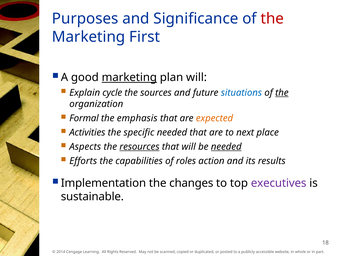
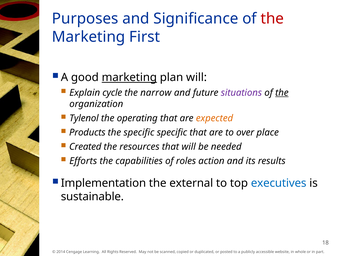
sources: sources -> narrow
situations colour: blue -> purple
Formal: Formal -> Tylenol
emphasis: emphasis -> operating
Activities: Activities -> Products
specific needed: needed -> specific
next: next -> over
Aspects: Aspects -> Created
resources underline: present -> none
needed at (226, 147) underline: present -> none
changes: changes -> external
executives colour: purple -> blue
